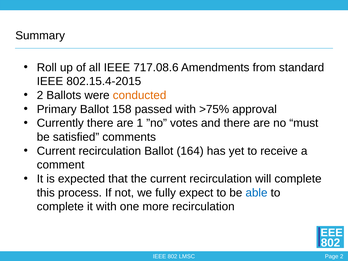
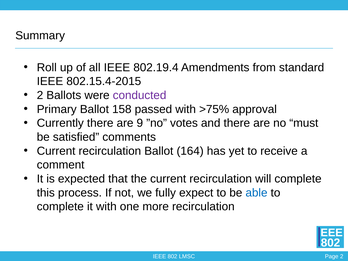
717.08.6: 717.08.6 -> 802.19.4
conducted colour: orange -> purple
1: 1 -> 9
